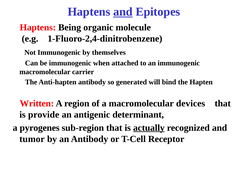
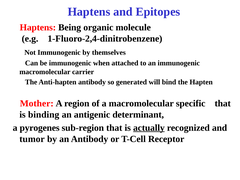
and at (123, 12) underline: present -> none
Written: Written -> Mother
devices: devices -> specific
provide: provide -> binding
